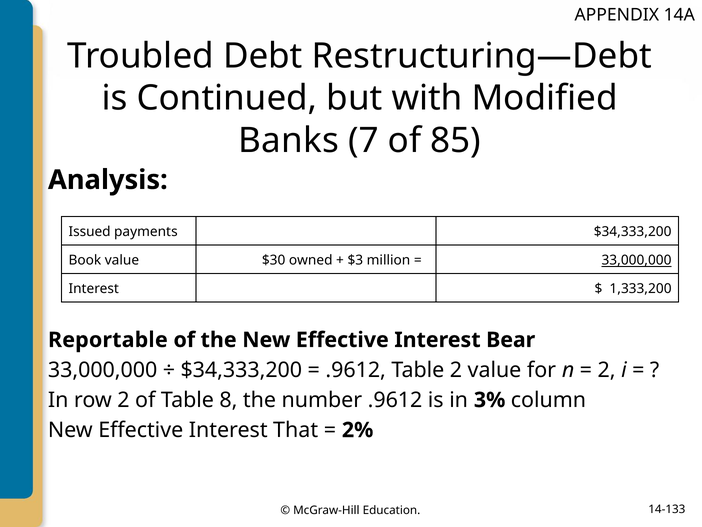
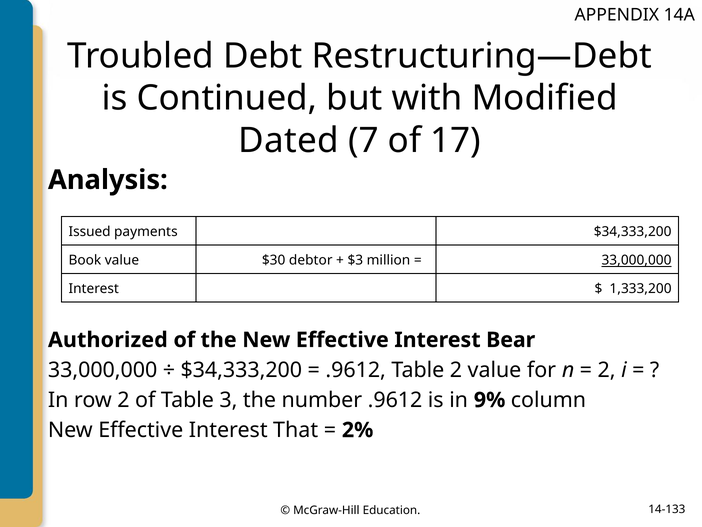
Banks: Banks -> Dated
85: 85 -> 17
owned: owned -> debtor
Reportable: Reportable -> Authorized
8: 8 -> 3
3%: 3% -> 9%
